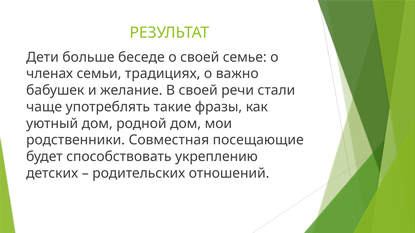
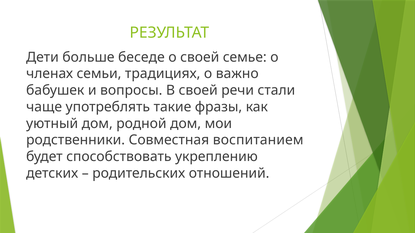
желание: желание -> вопросы
посещающие: посещающие -> воспитанием
